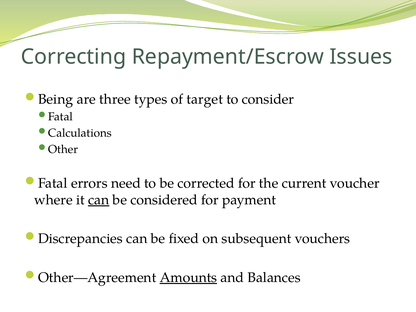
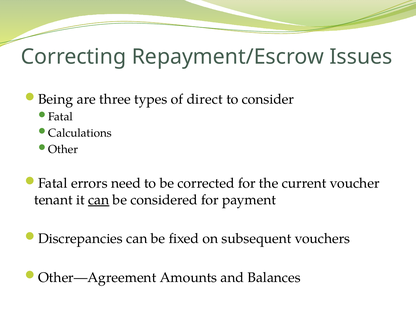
target: target -> direct
where: where -> tenant
Amounts underline: present -> none
